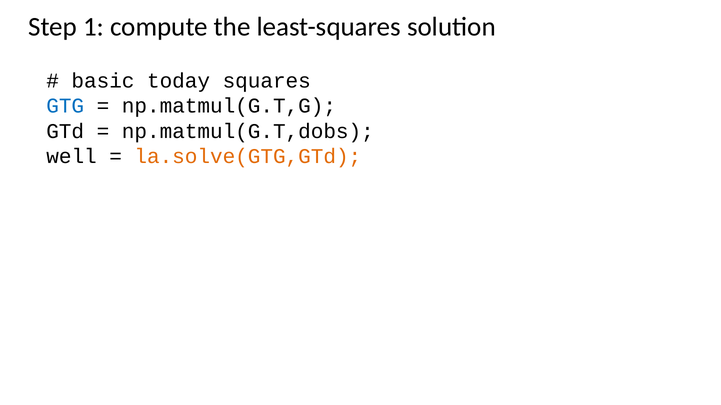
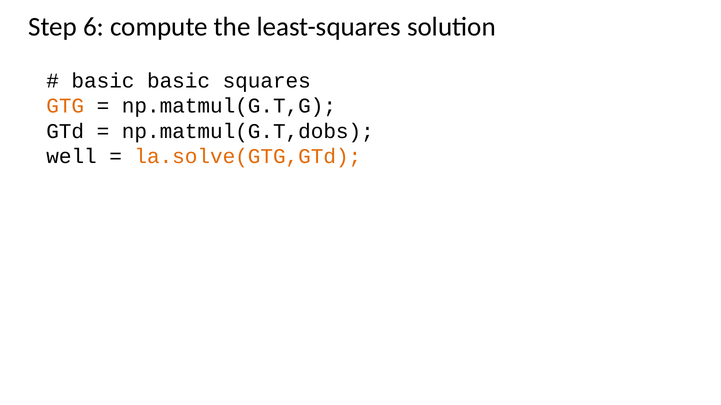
1: 1 -> 6
basic today: today -> basic
GTG colour: blue -> orange
